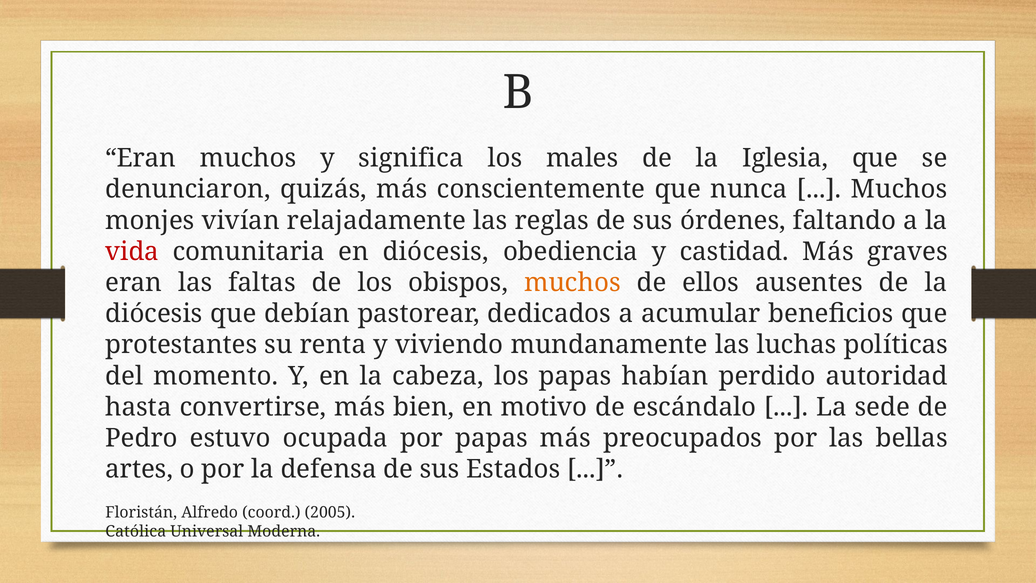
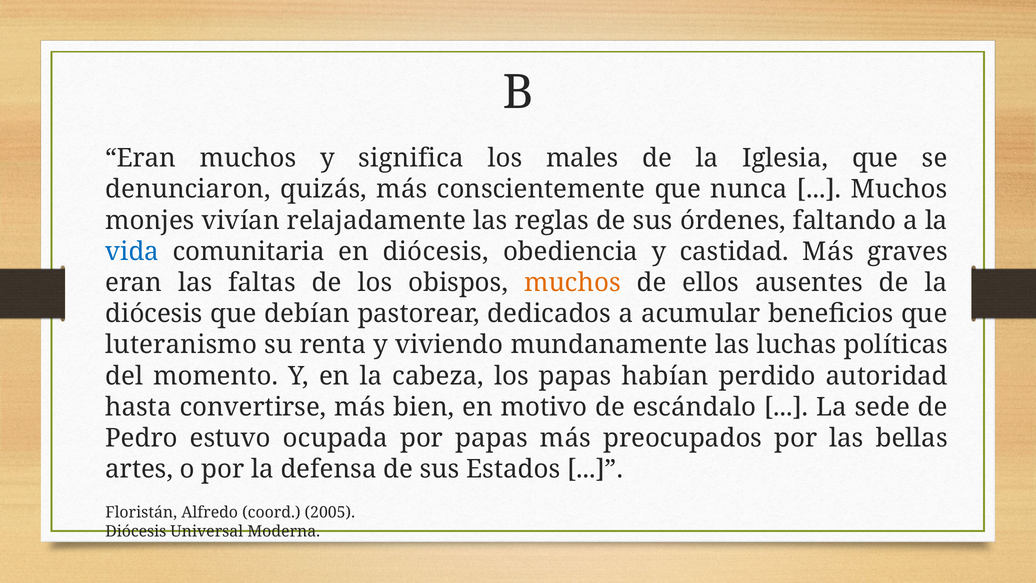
vida colour: red -> blue
protestantes: protestantes -> luteranismo
Católica at (136, 531): Católica -> Diócesis
